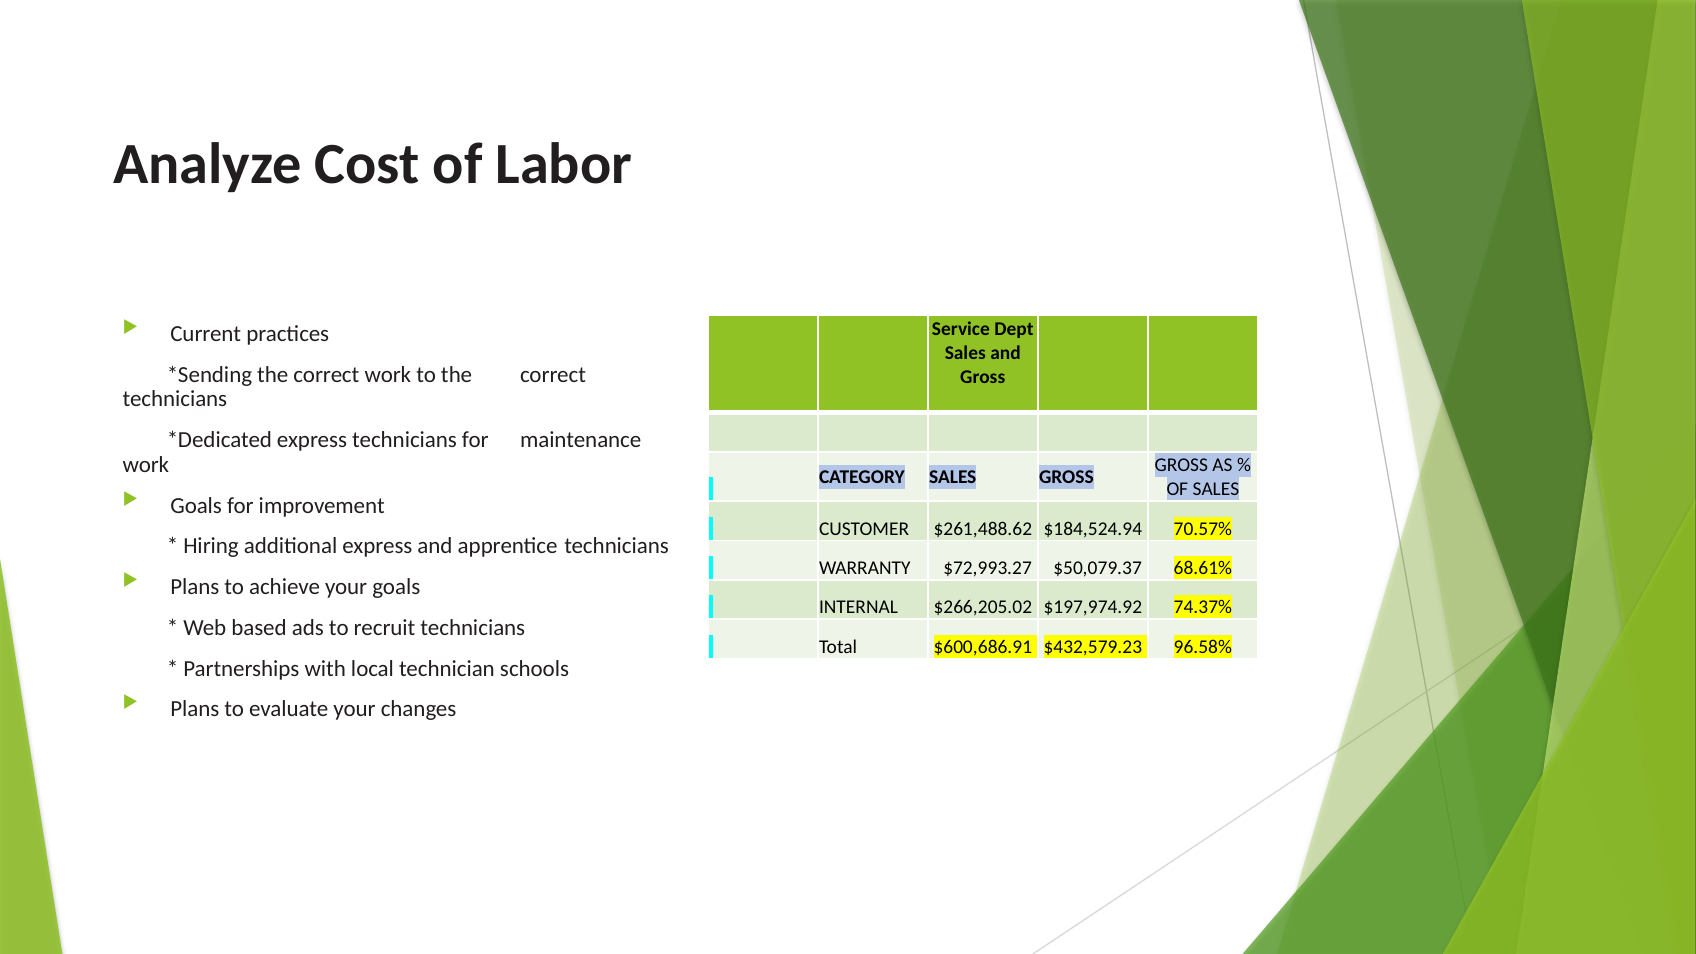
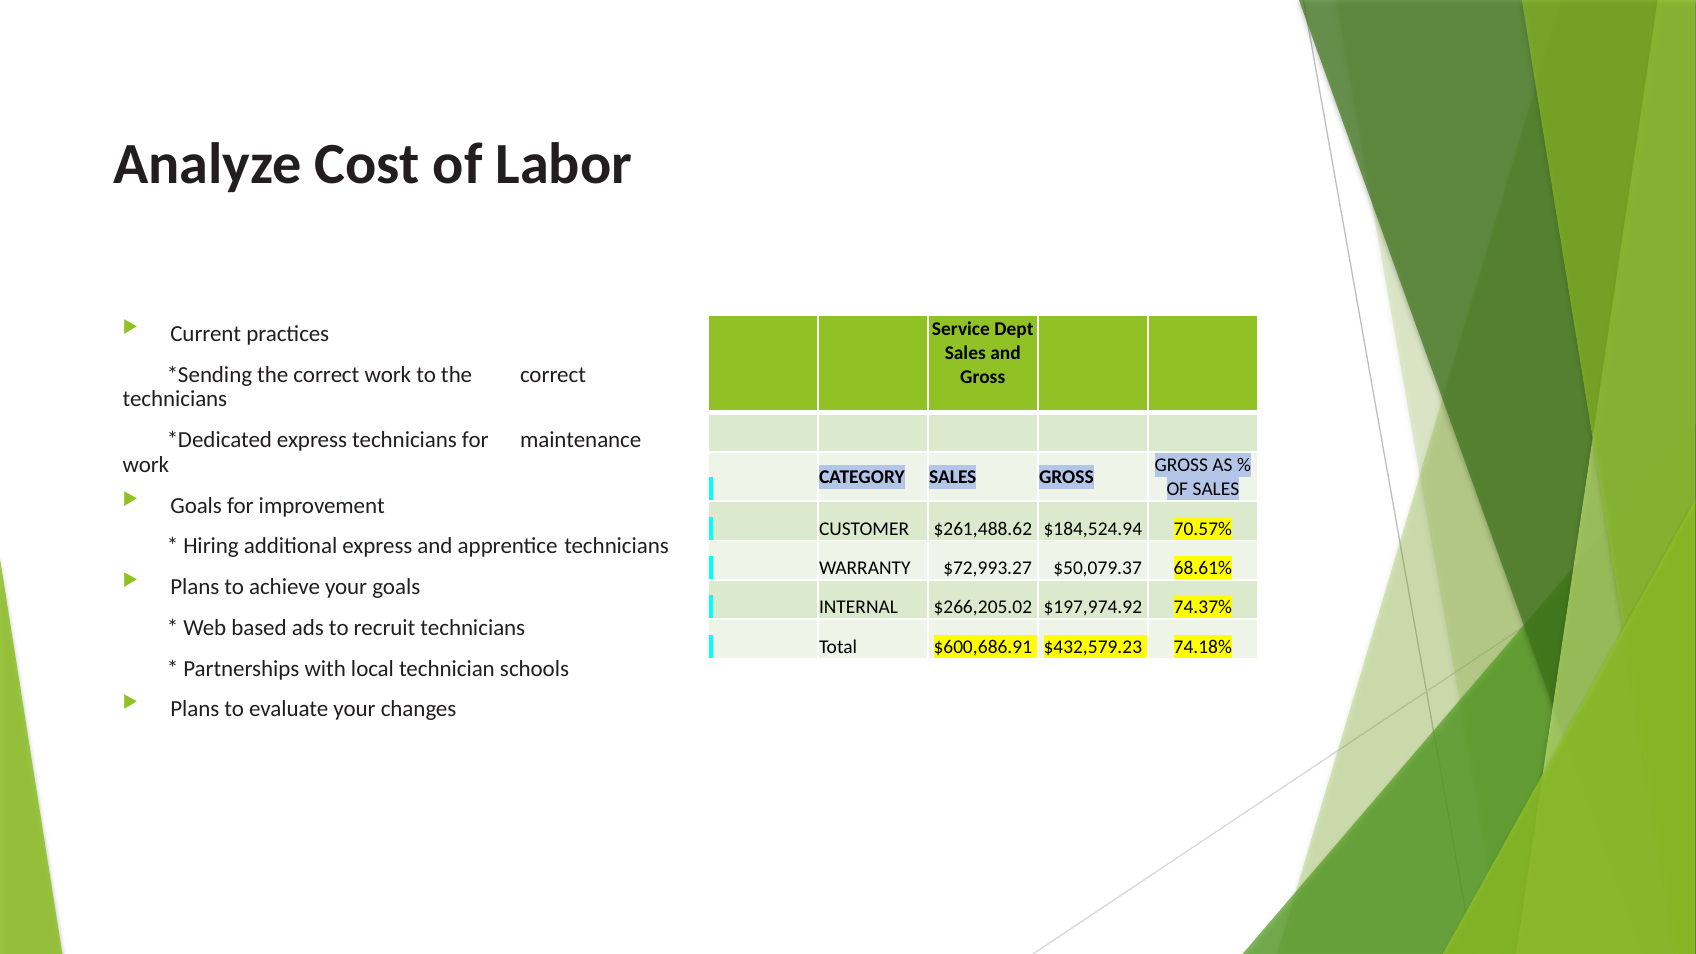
96.58%: 96.58% -> 74.18%
